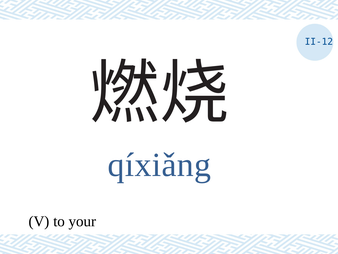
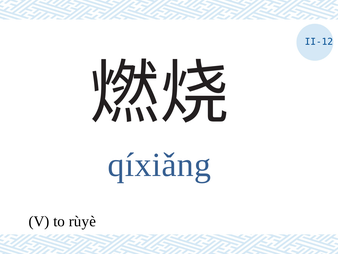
your: your -> rùyè
